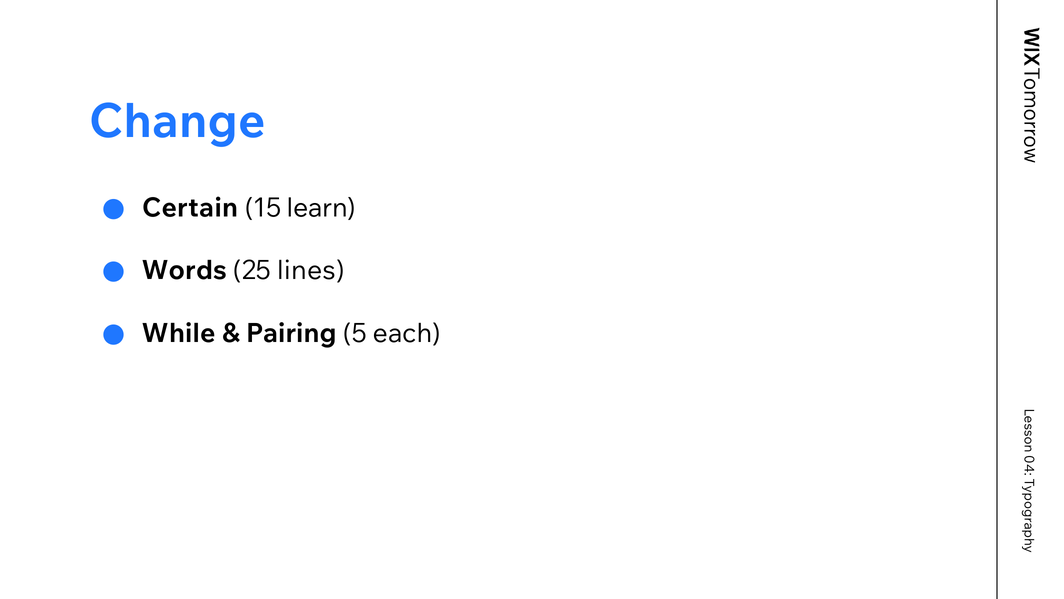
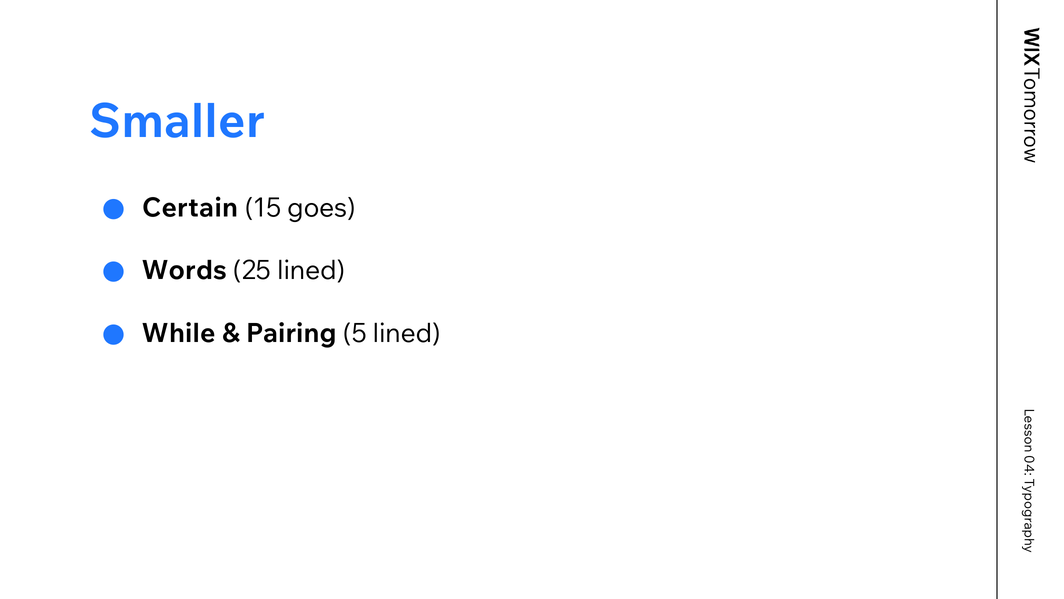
Change: Change -> Smaller
learn: learn -> goes
25 lines: lines -> lined
5 each: each -> lined
